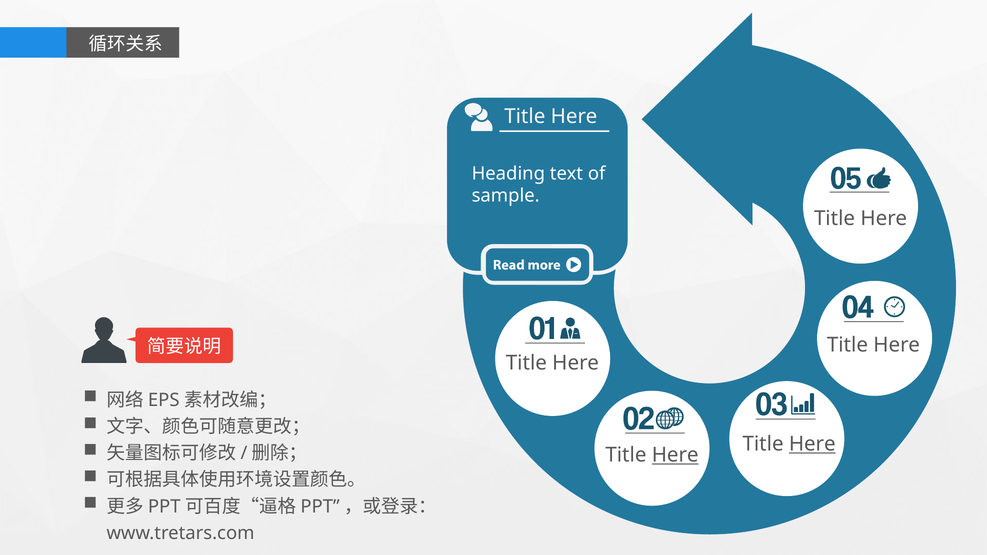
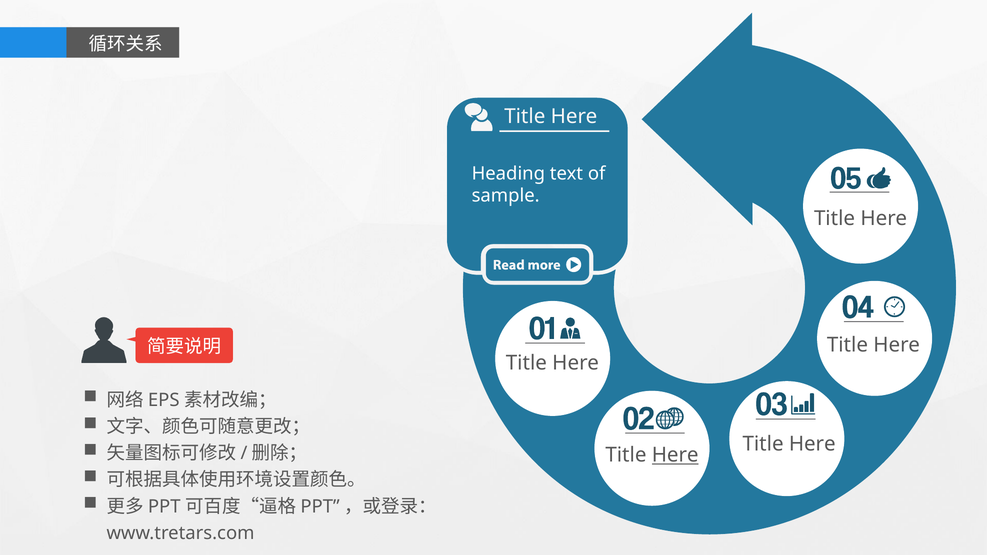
Here at (812, 444) underline: present -> none
